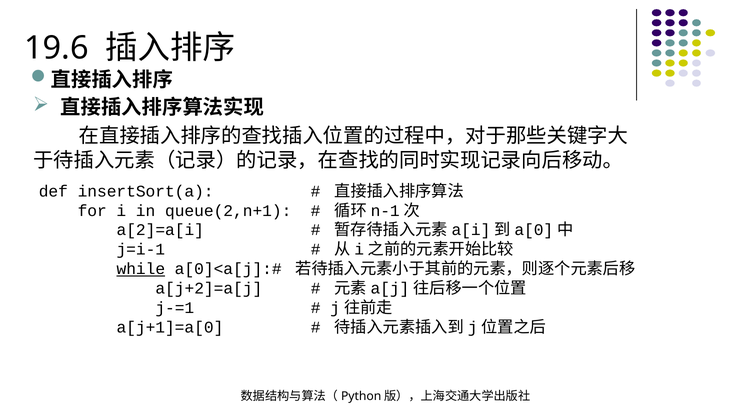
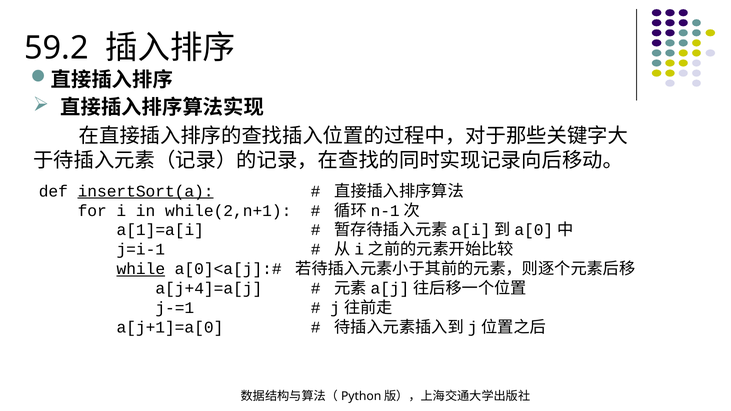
19.6: 19.6 -> 59.2
insertSort(a underline: none -> present
queue(2,n+1: queue(2,n+1 -> while(2,n+1
a[2]=a[i: a[2]=a[i -> a[1]=a[i
a[j+2]=a[j: a[j+2]=a[j -> a[j+4]=a[j
